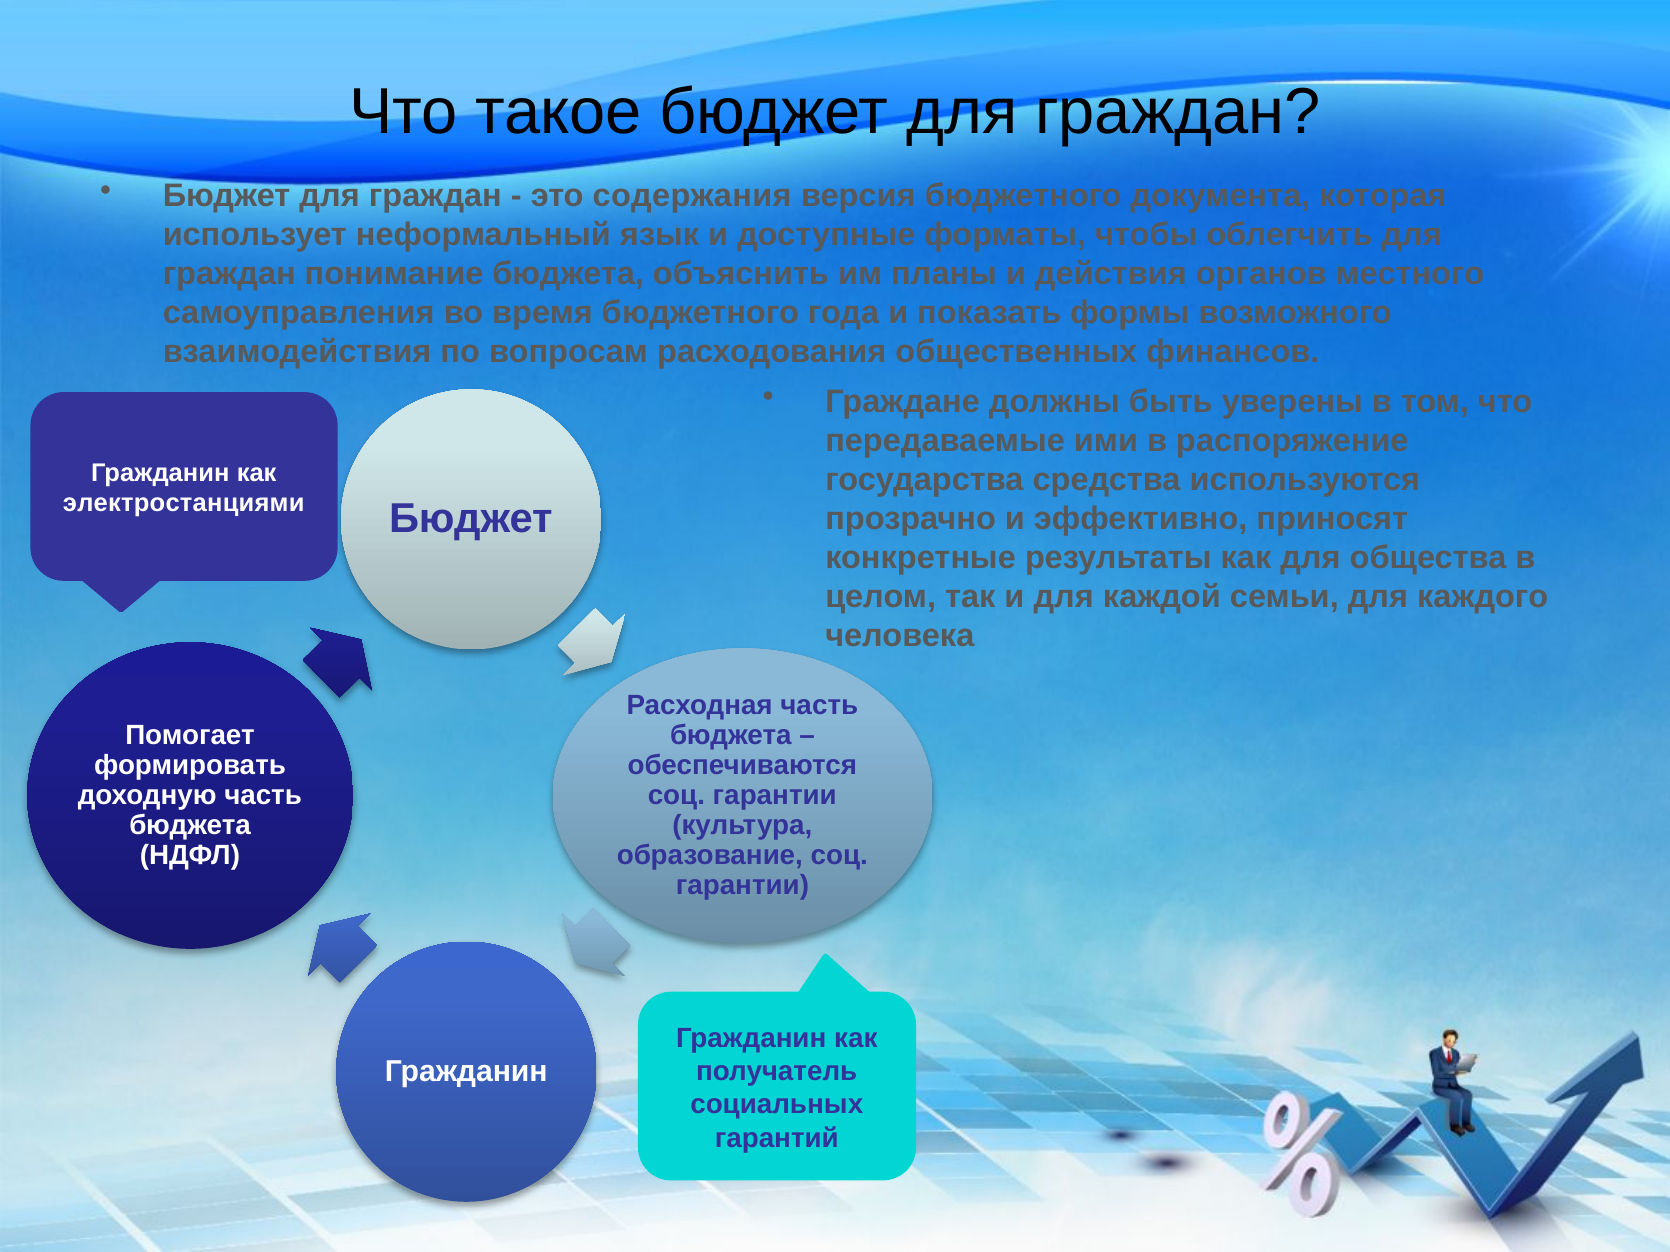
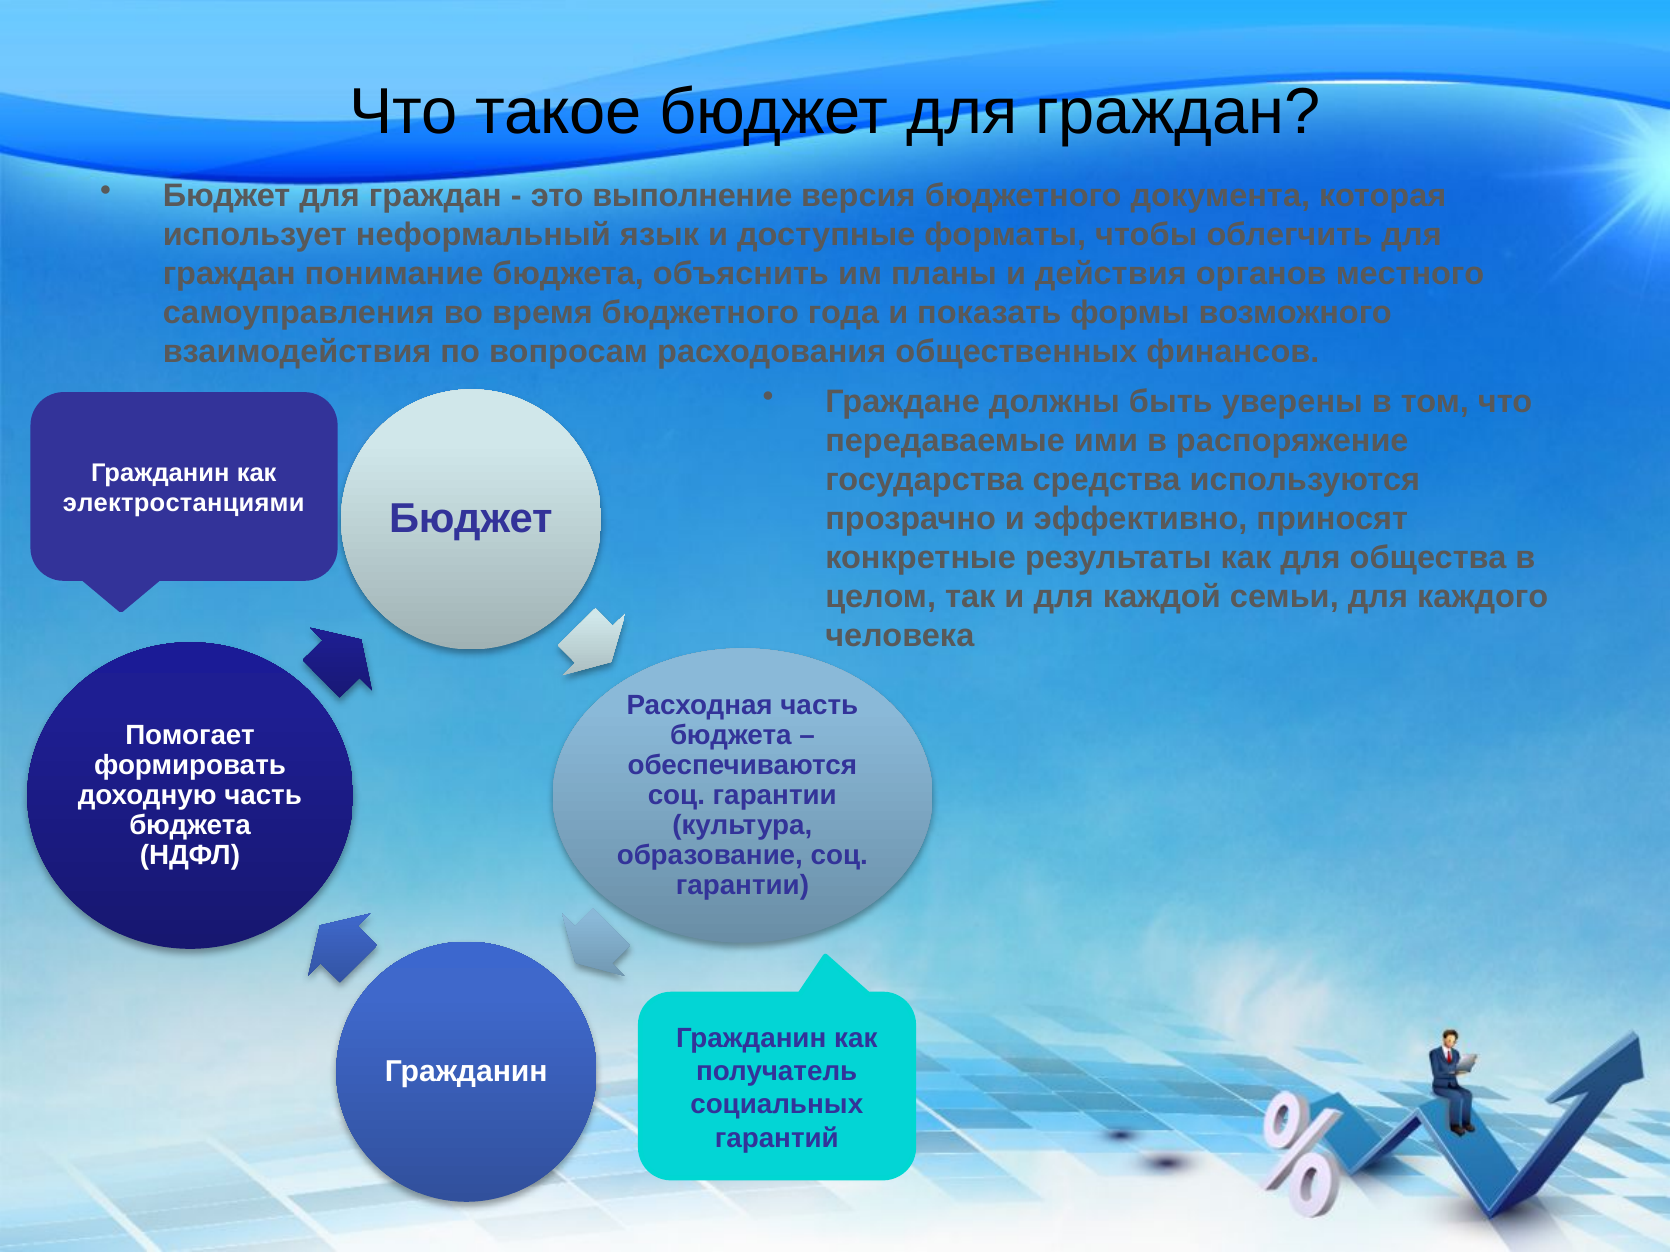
содержания: содержания -> выполнение
